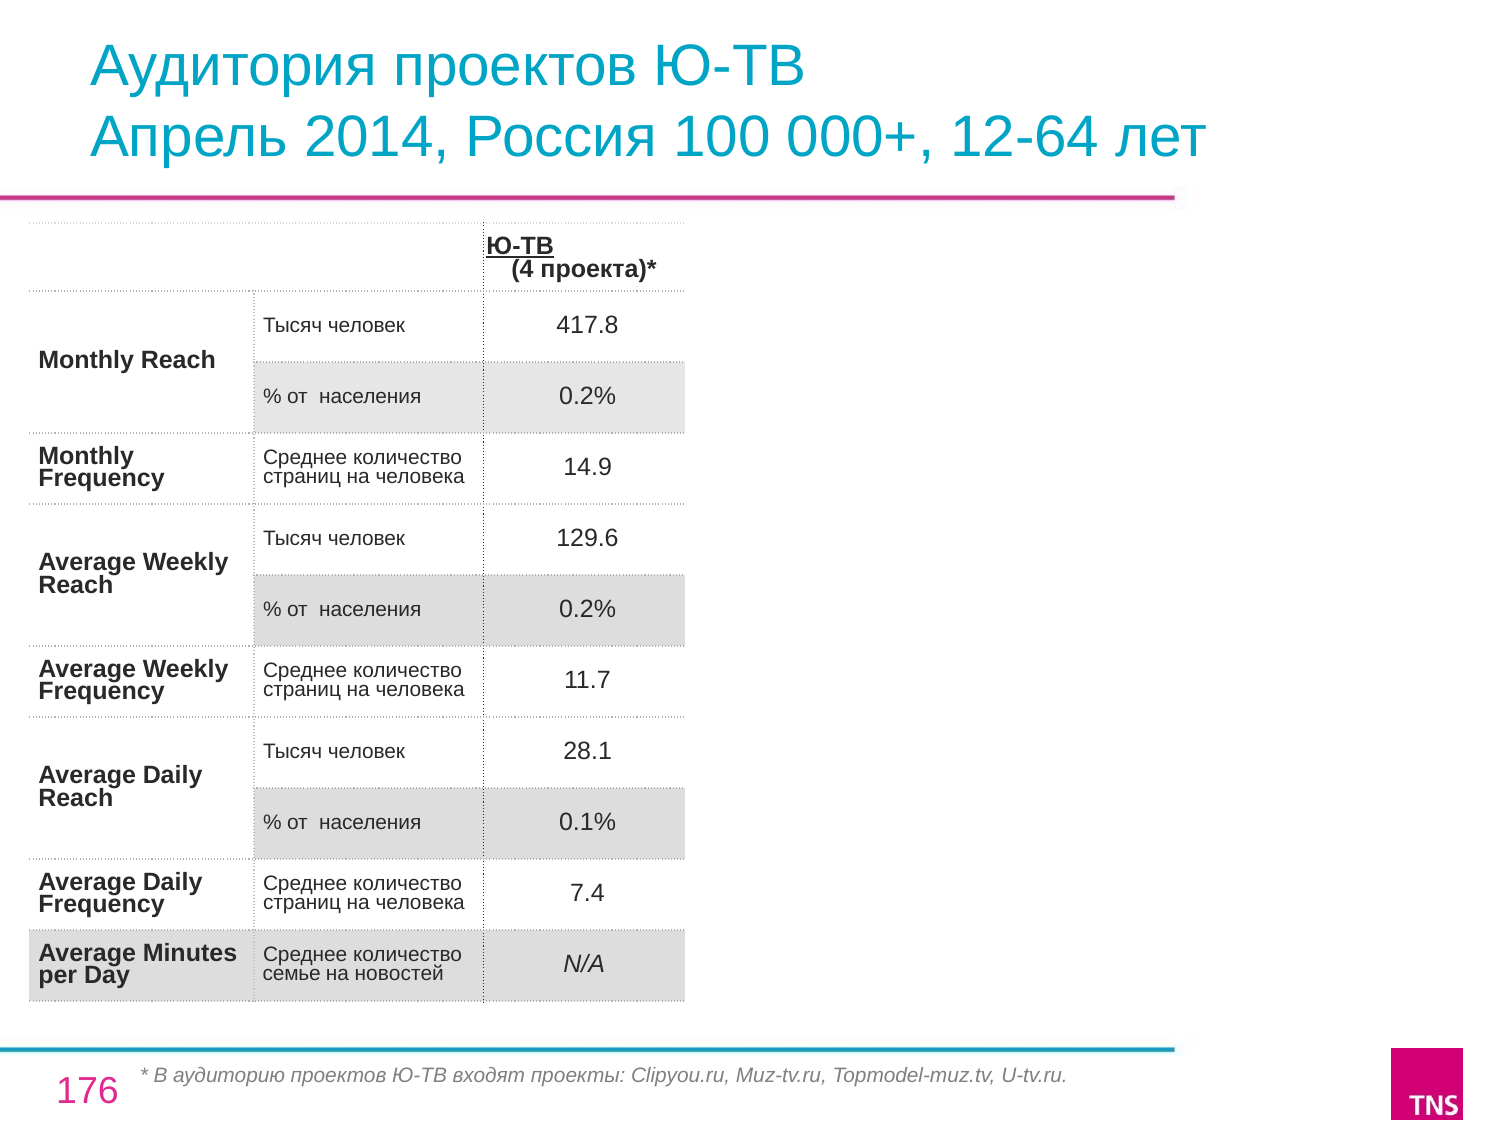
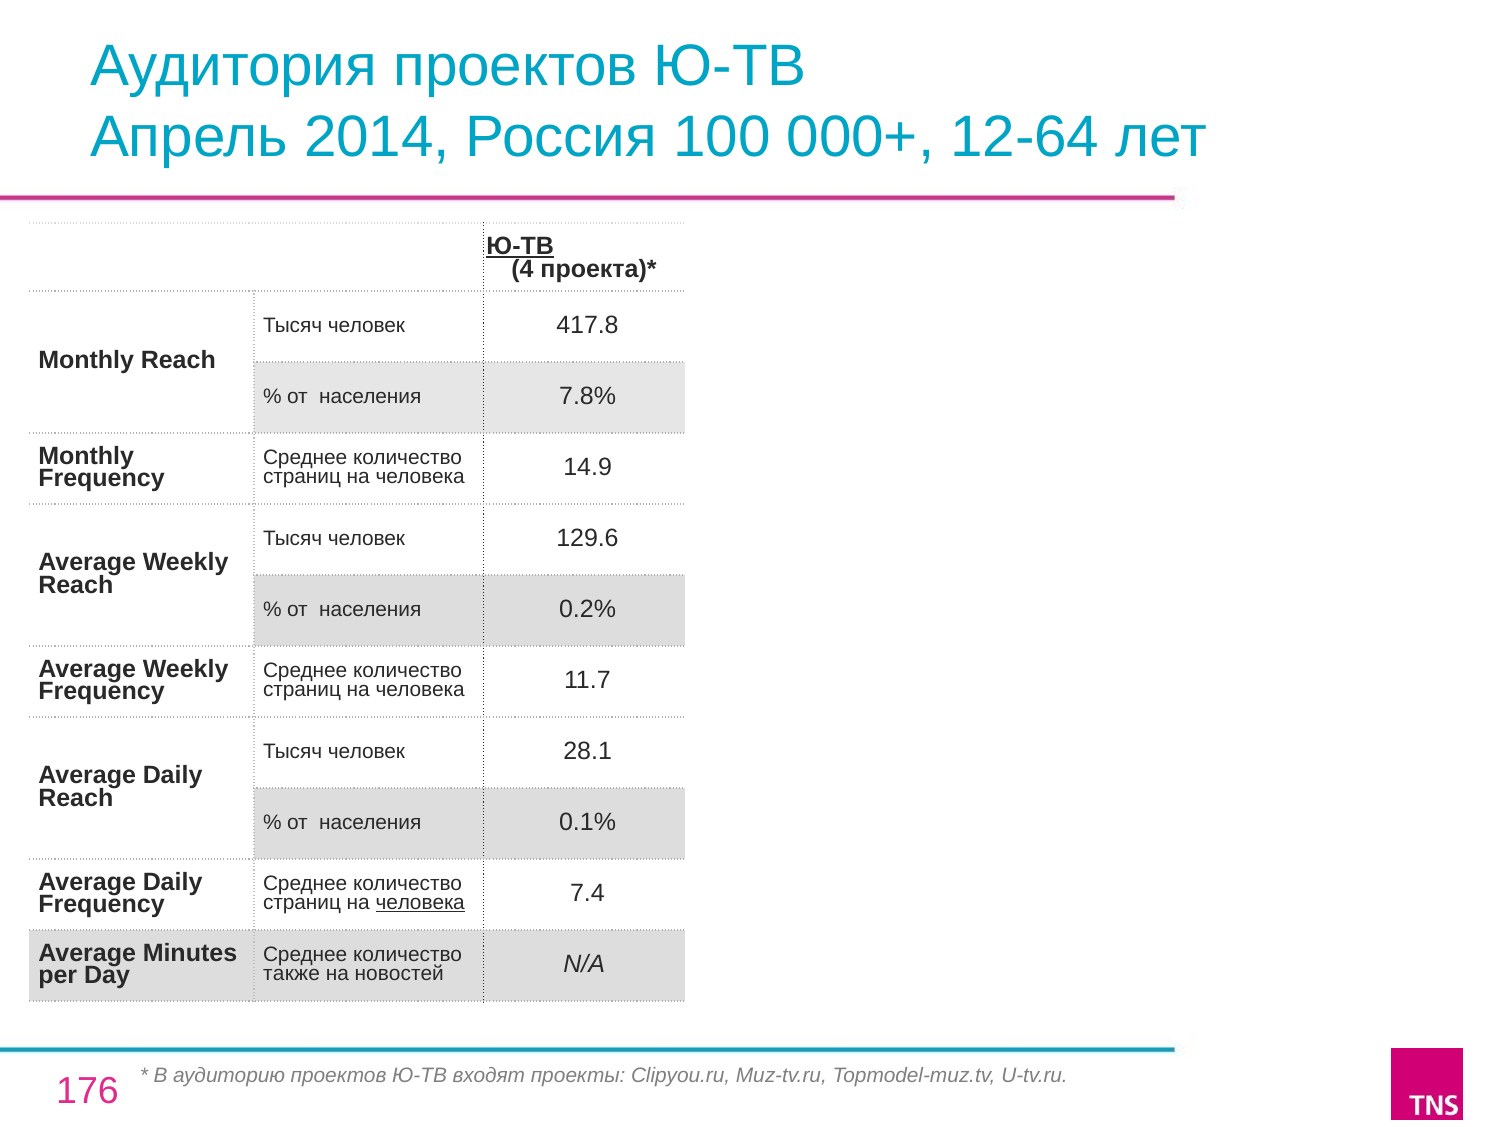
0.2% at (588, 396): 0.2% -> 7.8%
человека at (420, 902) underline: none -> present
семье: семье -> также
